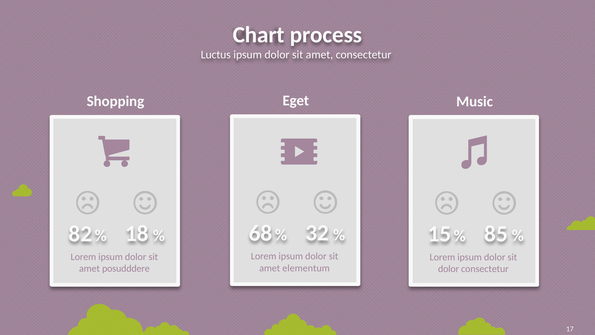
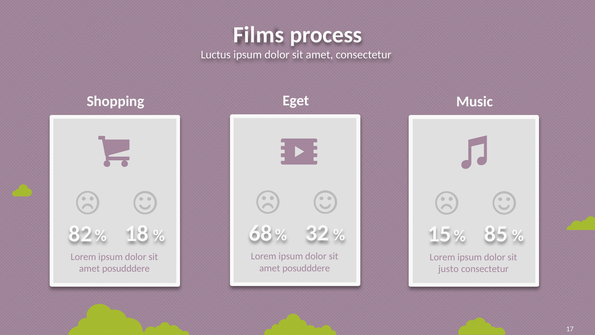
Chart: Chart -> Films
elementum at (306, 268): elementum -> posudddere
dolor at (449, 269): dolor -> justo
